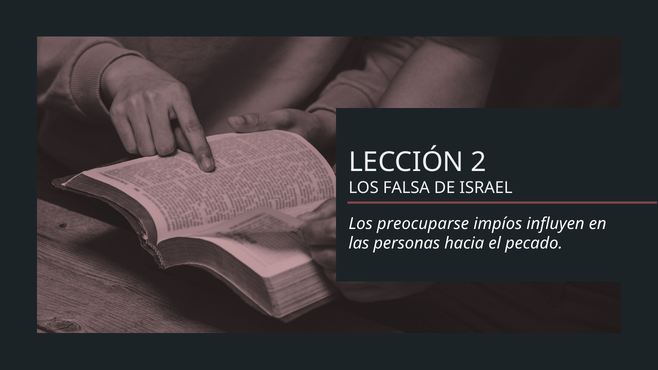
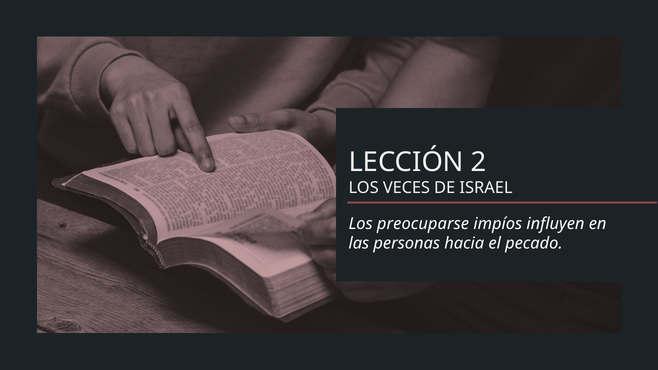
FALSA: FALSA -> VECES
